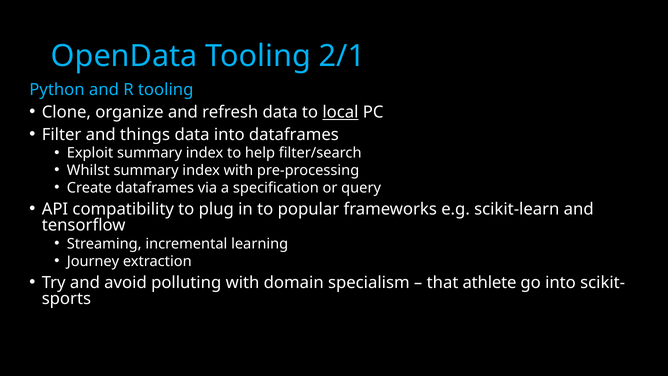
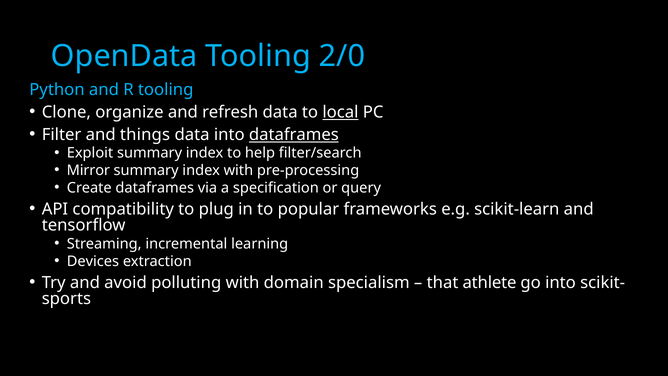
2/1: 2/1 -> 2/0
dataframes at (294, 135) underline: none -> present
Whilst: Whilst -> Mirror
Journey: Journey -> Devices
